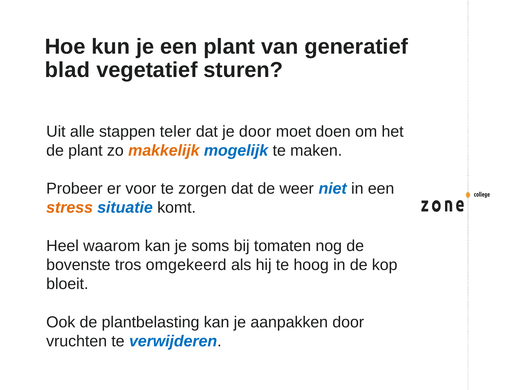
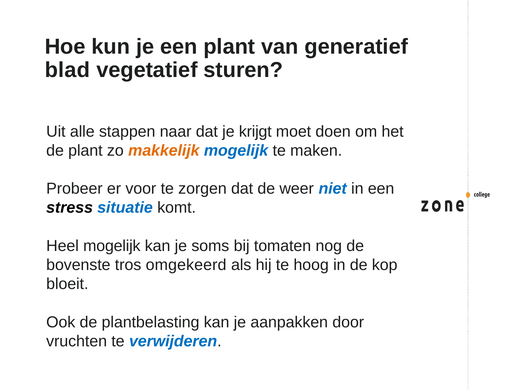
teler: teler -> naar
je door: door -> krijgt
stress colour: orange -> black
Heel waarom: waarom -> mogelijk
